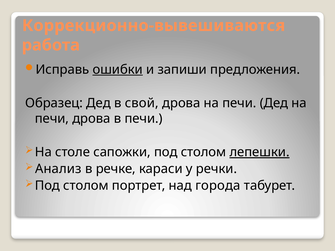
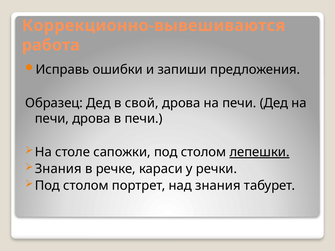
ошибки underline: present -> none
Анализ at (58, 169): Анализ -> Знания
над города: города -> знания
